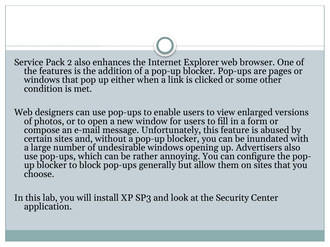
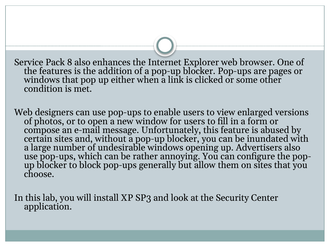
2: 2 -> 8
